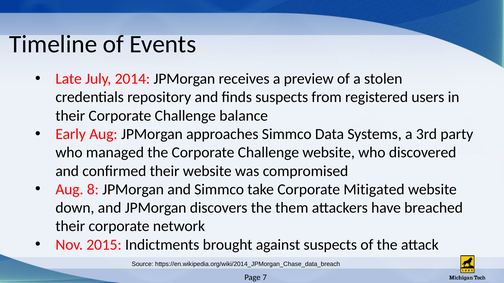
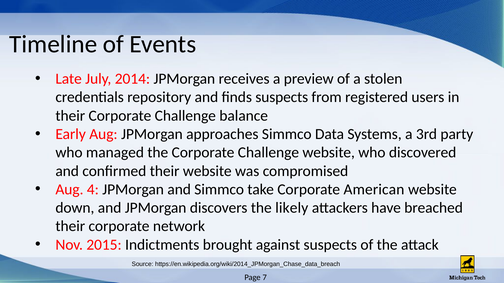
8: 8 -> 4
Mitigated: Mitigated -> American
them: them -> likely
